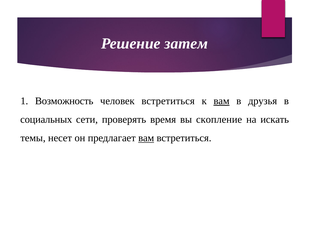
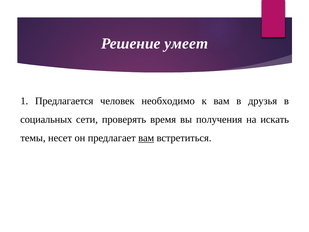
затем: затем -> умеет
Возможность: Возможность -> Предлагается
человек встретиться: встретиться -> необходимо
вам at (222, 101) underline: present -> none
скопление: скопление -> получения
